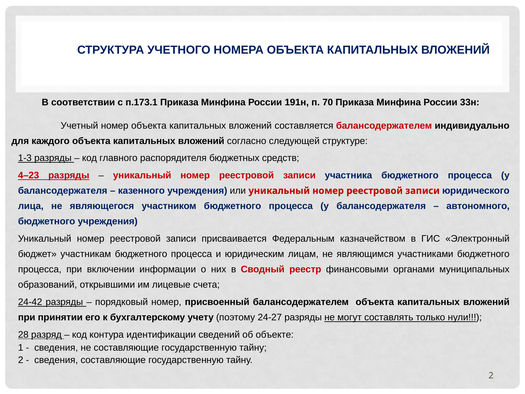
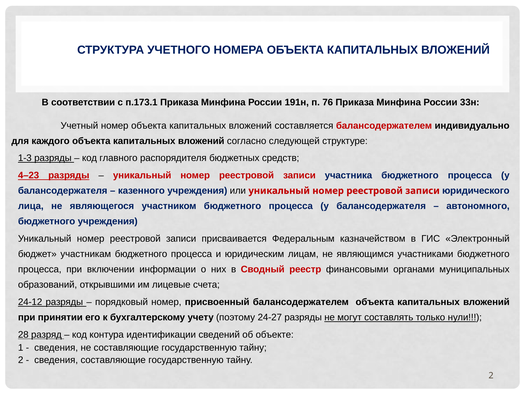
70: 70 -> 76
24-42: 24-42 -> 24-12
